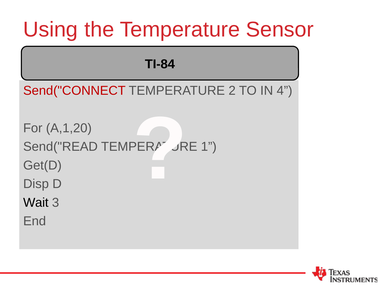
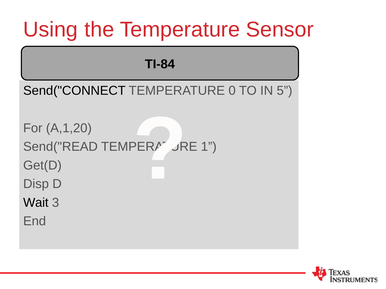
Send("CONNECT colour: red -> black
2: 2 -> 0
4: 4 -> 5
